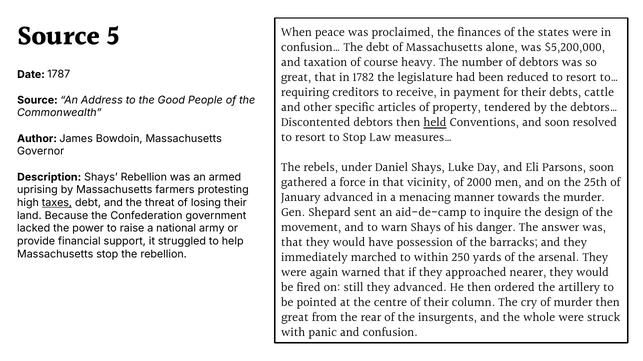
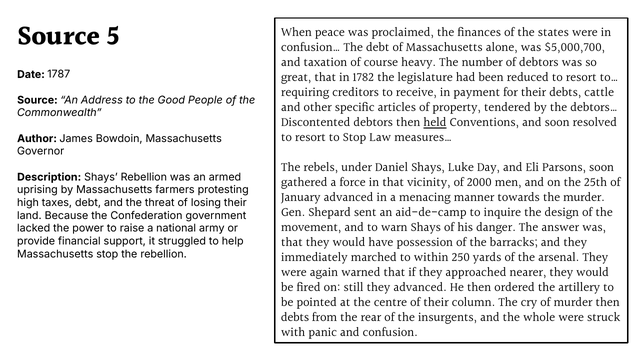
$5,200,000: $5,200,000 -> $5,000,700
taxes underline: present -> none
great at (295, 318): great -> debts
